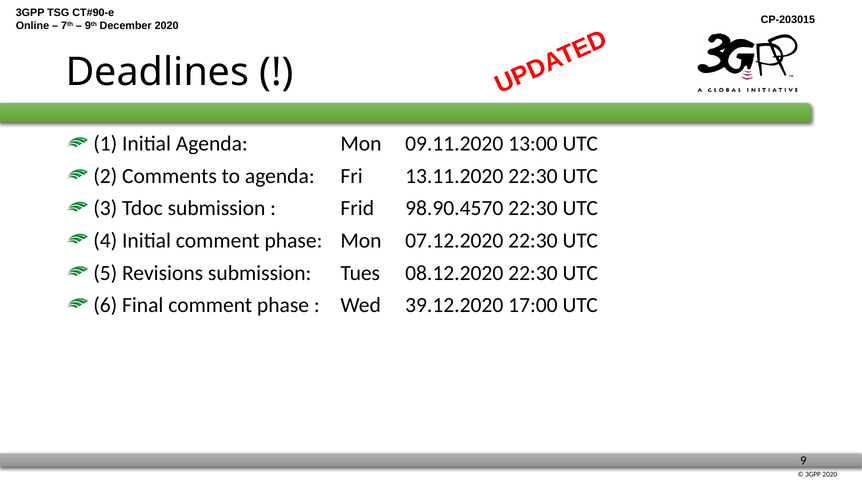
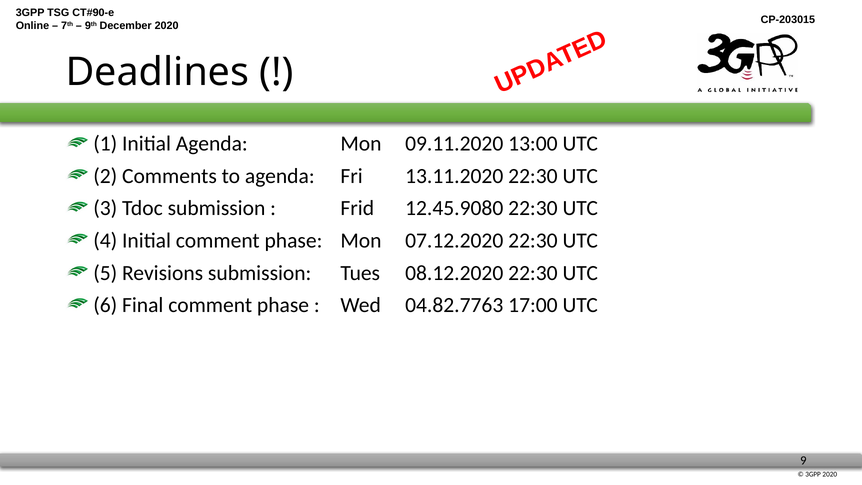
98.90.4570: 98.90.4570 -> 12.45.9080
39.12.2020: 39.12.2020 -> 04.82.7763
